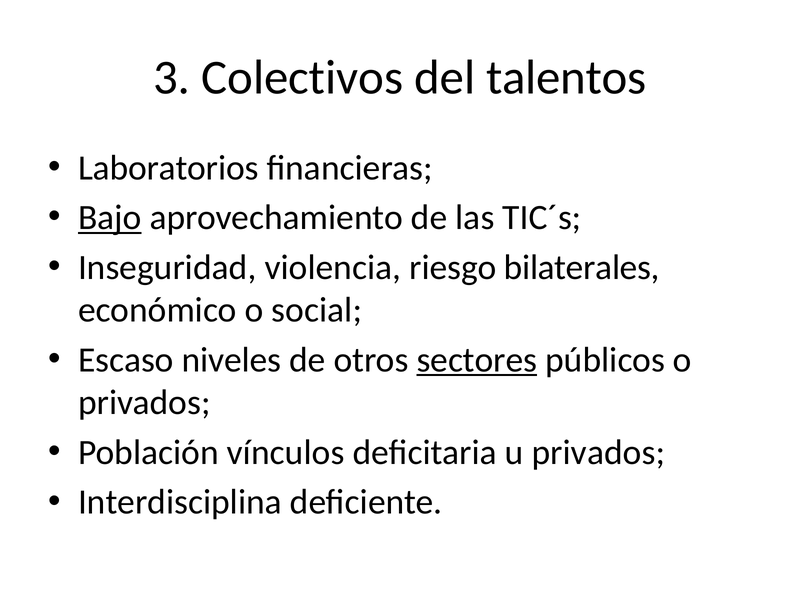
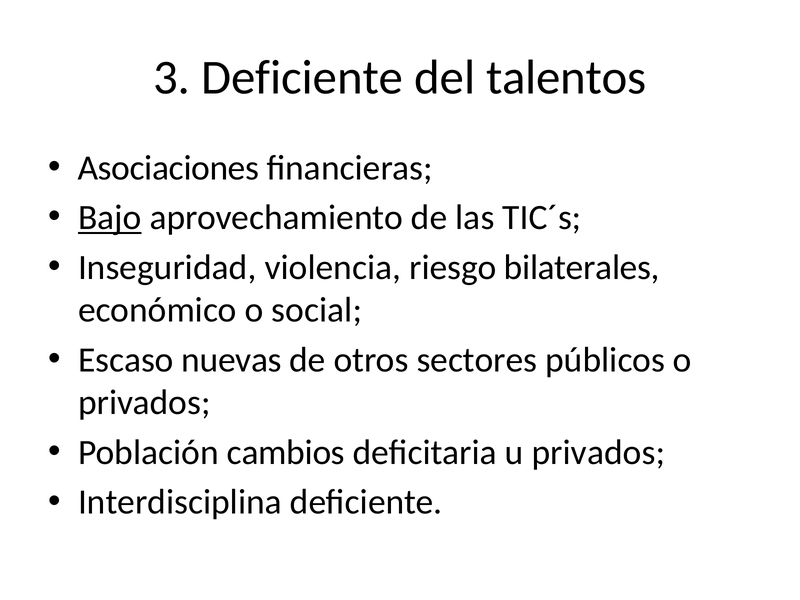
3 Colectivos: Colectivos -> Deficiente
Laboratorios: Laboratorios -> Asociaciones
niveles: niveles -> nuevas
sectores underline: present -> none
vínculos: vínculos -> cambios
